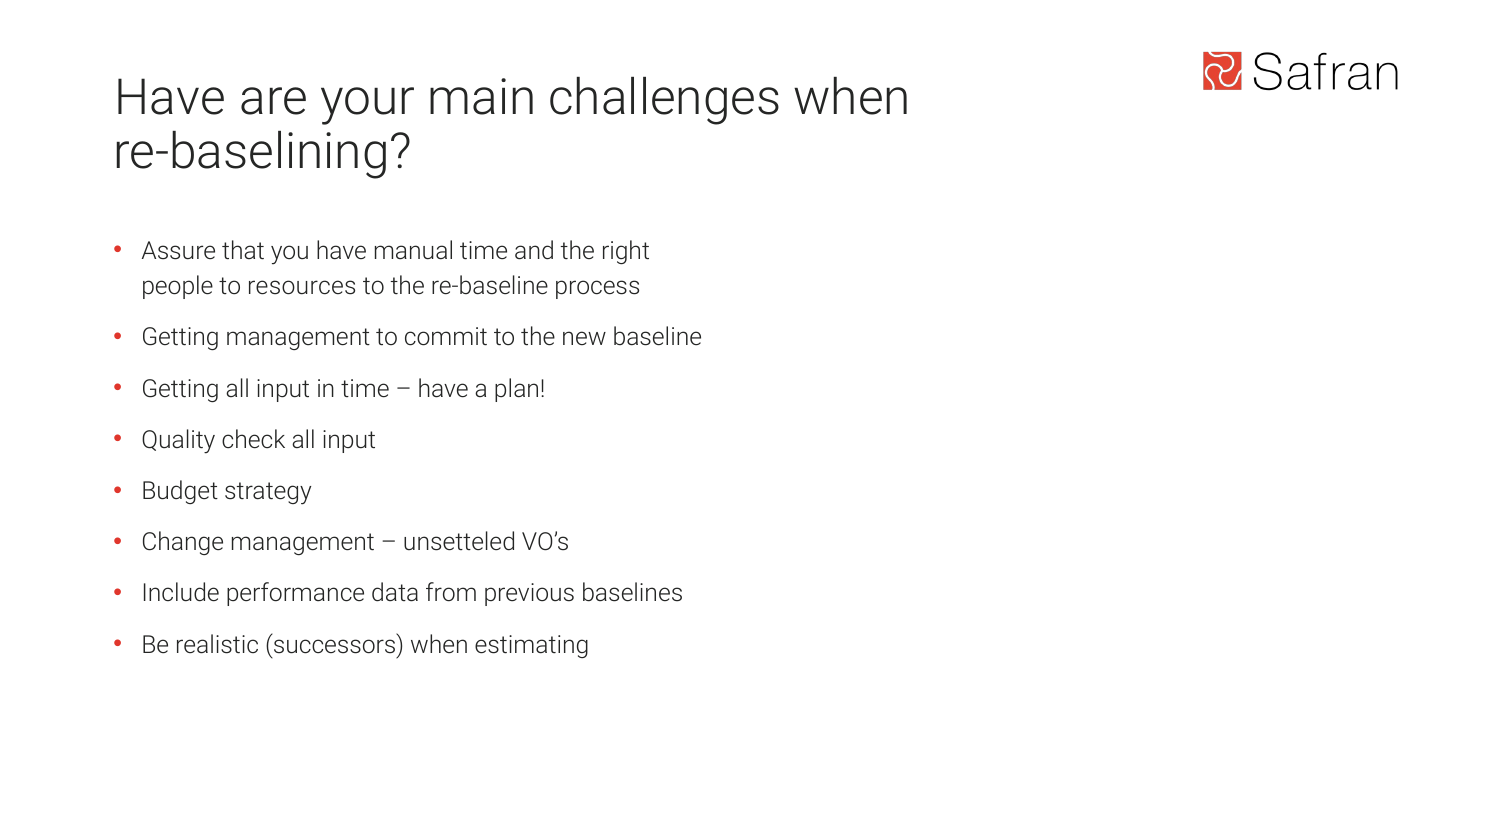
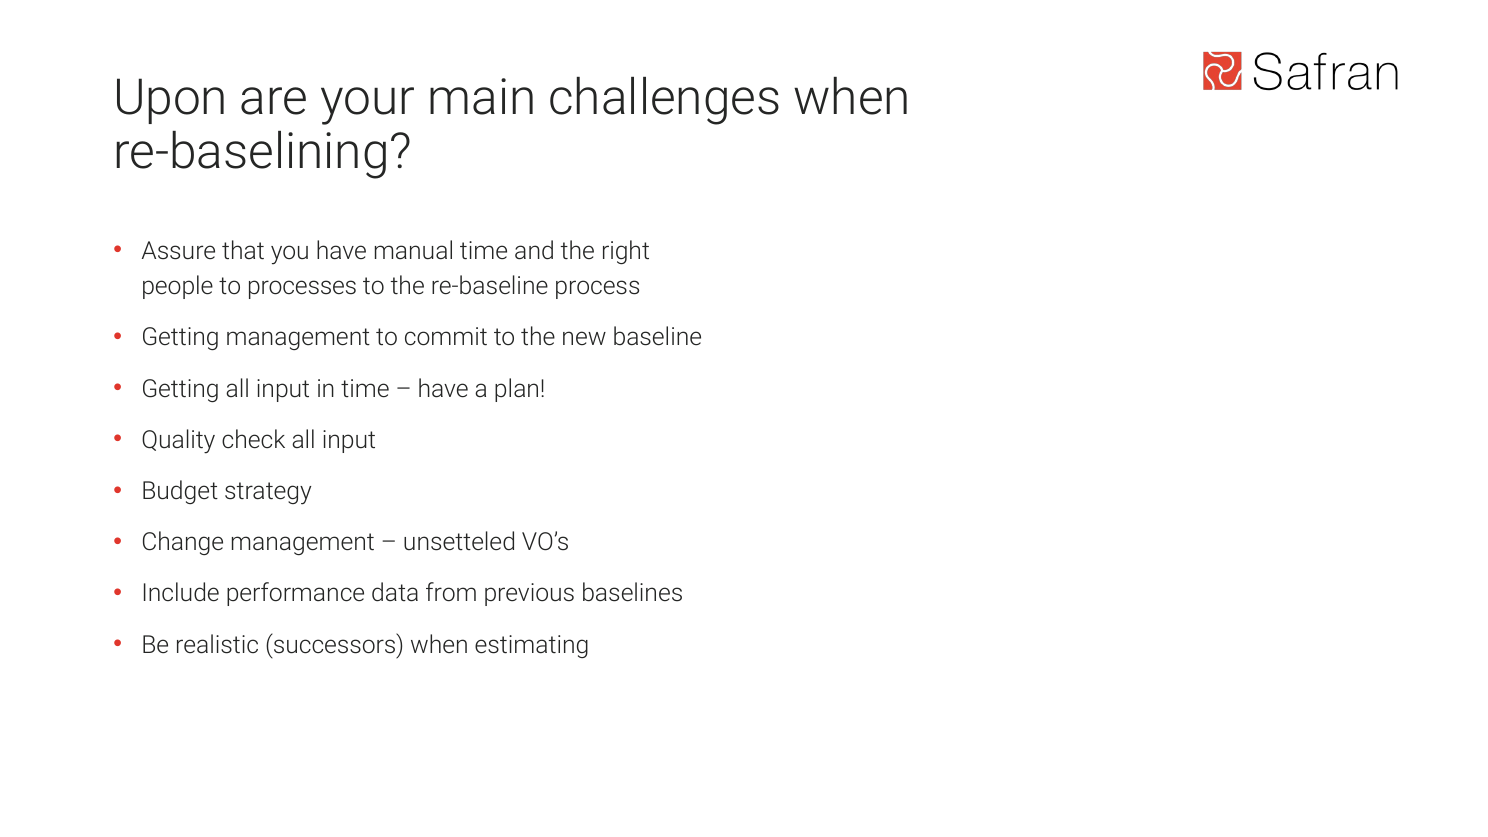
Have at (170, 98): Have -> Upon
resources: resources -> processes
